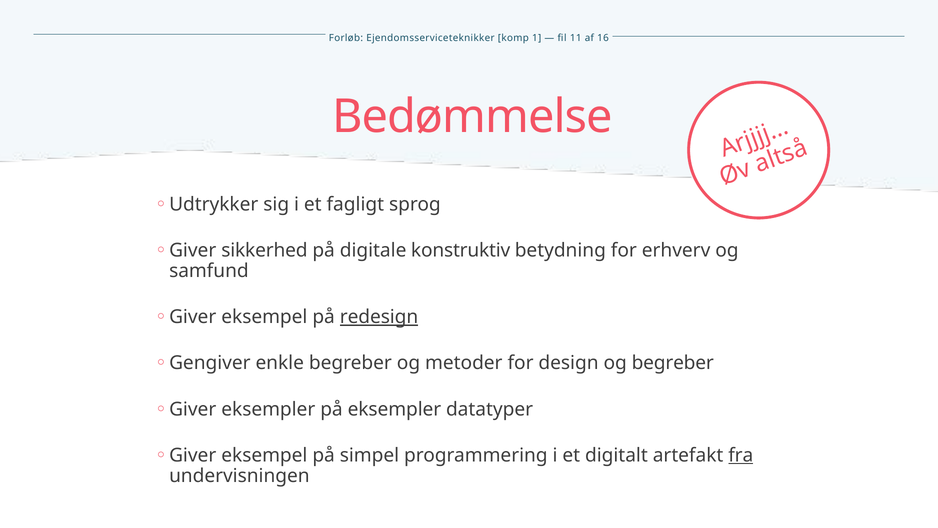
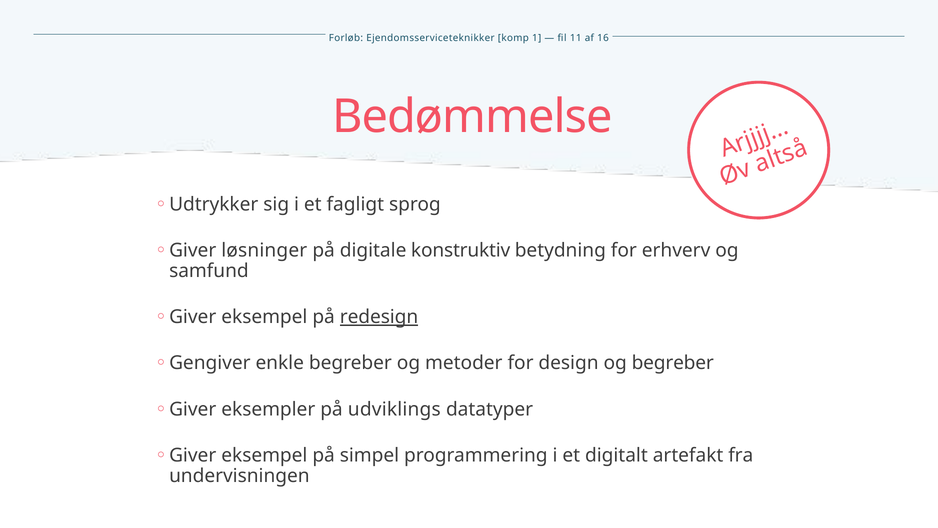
sikkerhed: sikkerhed -> løsninger
på eksempler: eksempler -> udviklings
fra underline: present -> none
